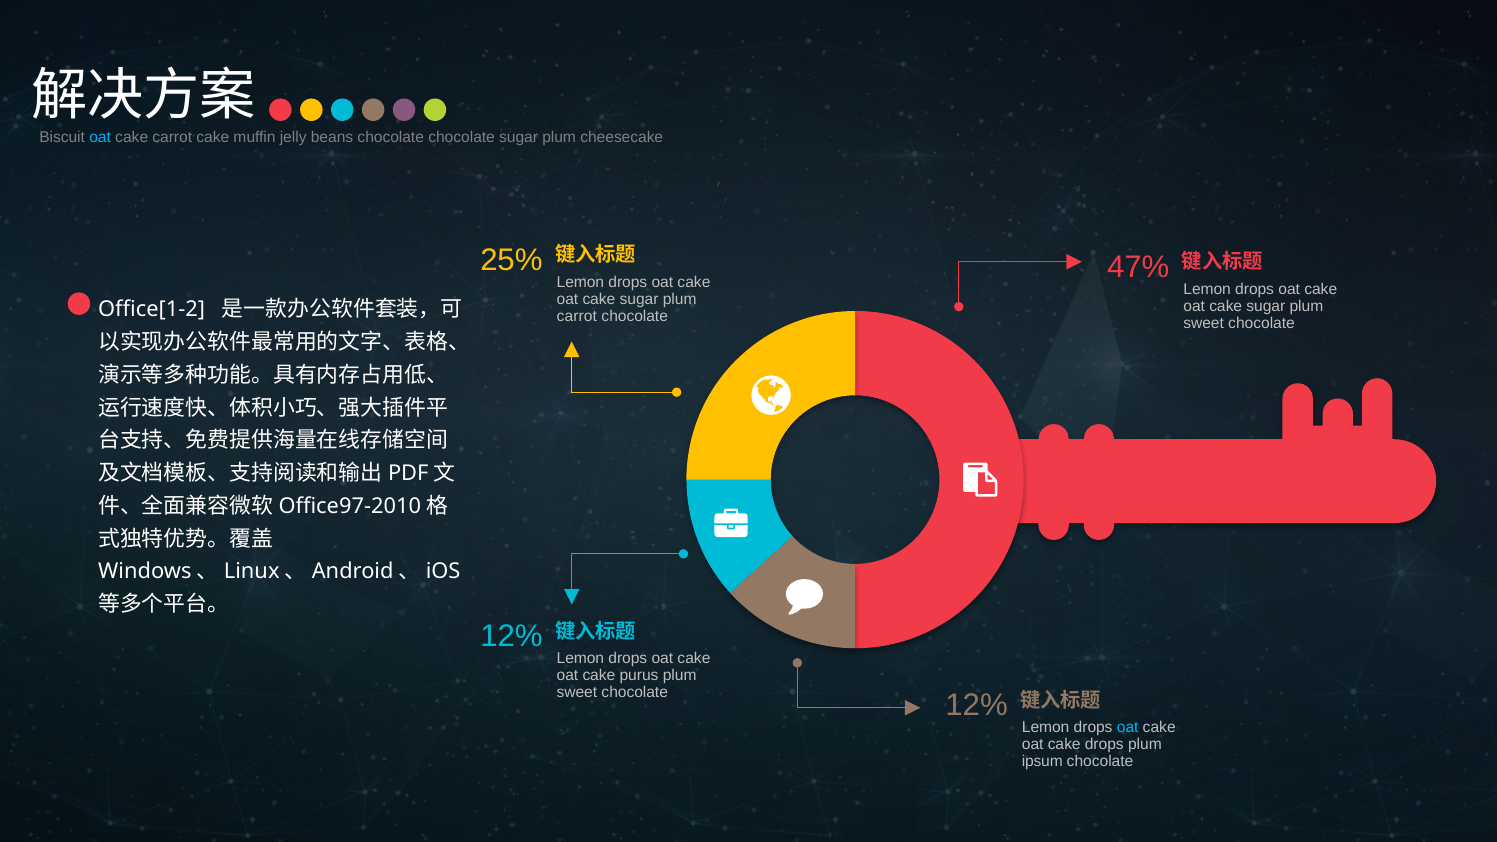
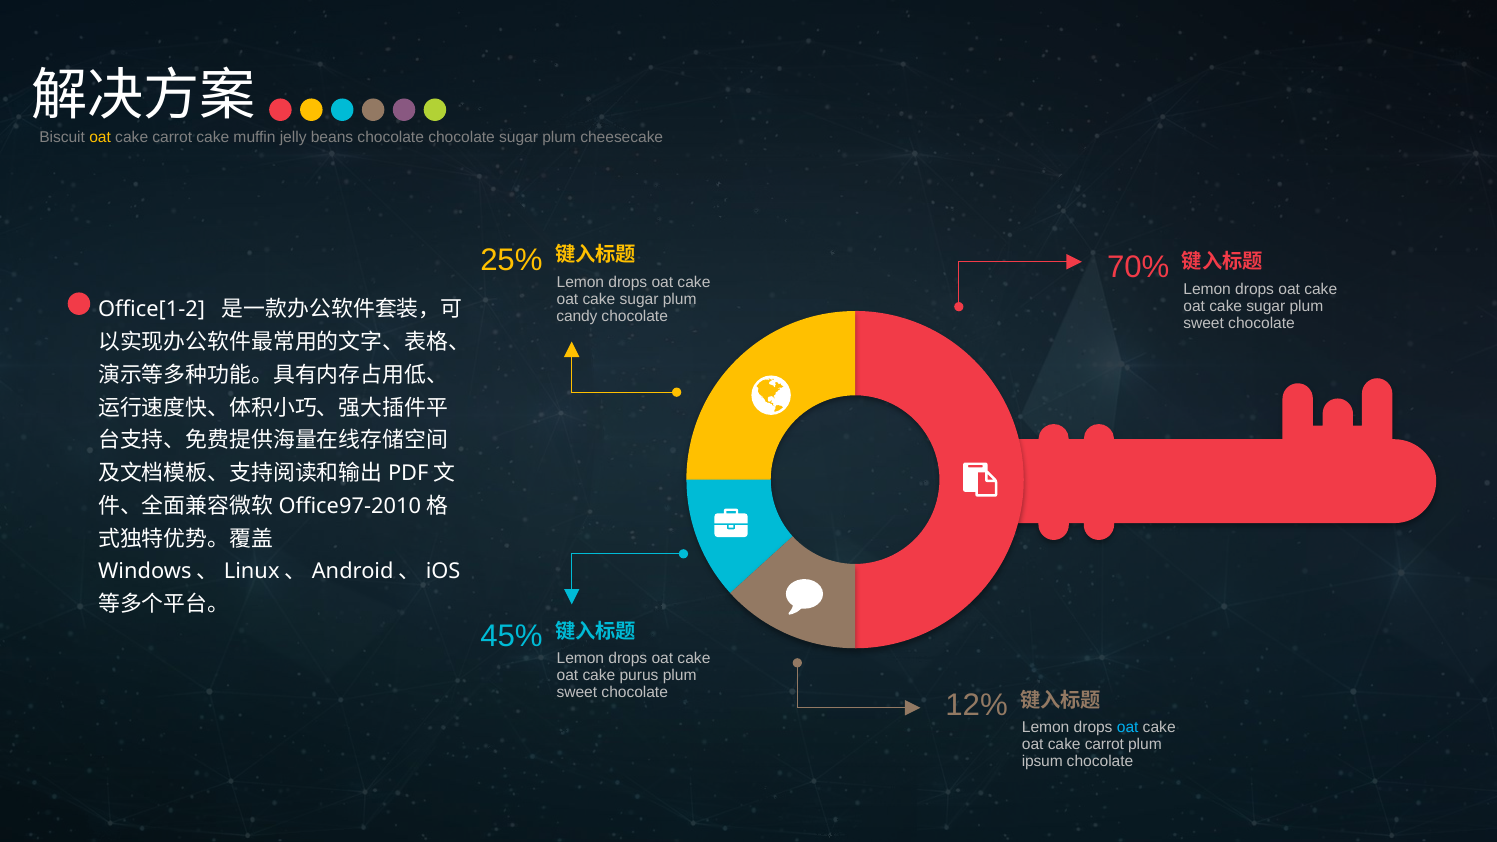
oat at (100, 138) colour: light blue -> yellow
47%: 47% -> 70%
carrot at (577, 316): carrot -> candy
12% at (511, 637): 12% -> 45%
drops at (1104, 745): drops -> carrot
